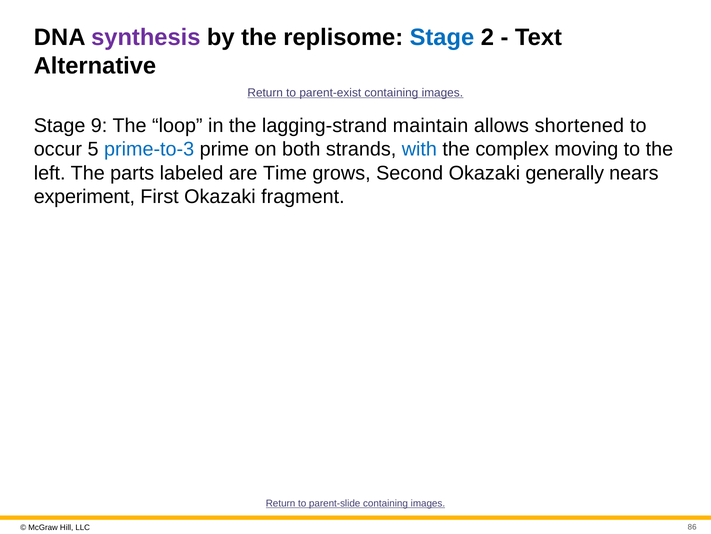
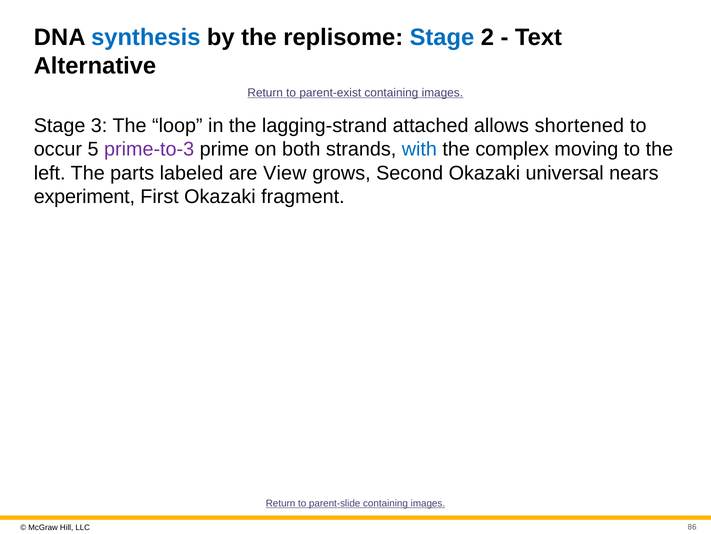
synthesis colour: purple -> blue
9: 9 -> 3
maintain: maintain -> attached
prime-to-3 colour: blue -> purple
Time: Time -> View
generally: generally -> universal
